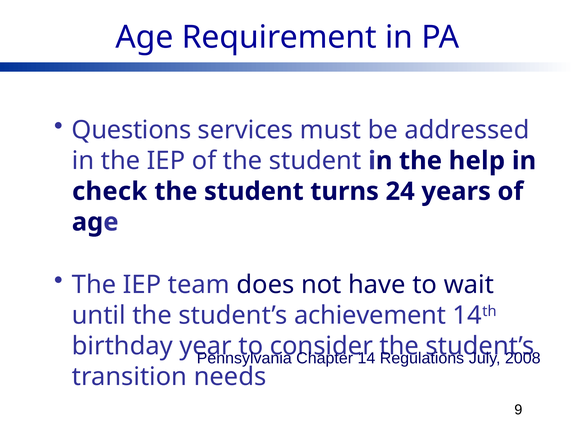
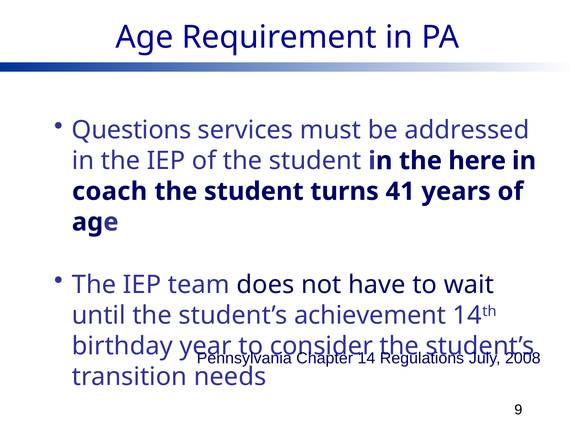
help: help -> here
check: check -> coach
24: 24 -> 41
